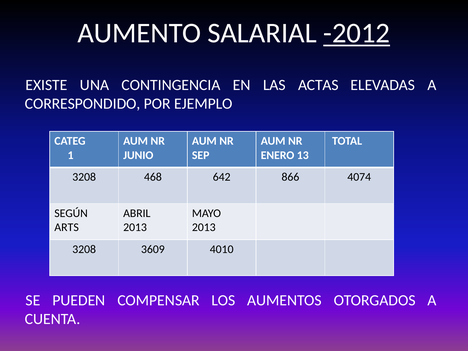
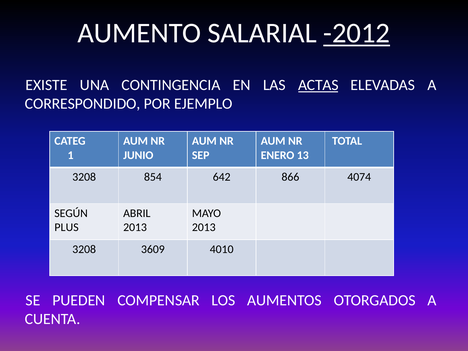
ACTAS underline: none -> present
468: 468 -> 854
ARTS: ARTS -> PLUS
